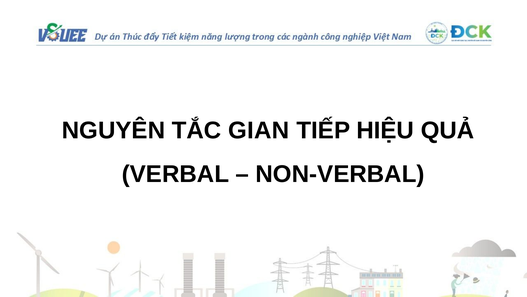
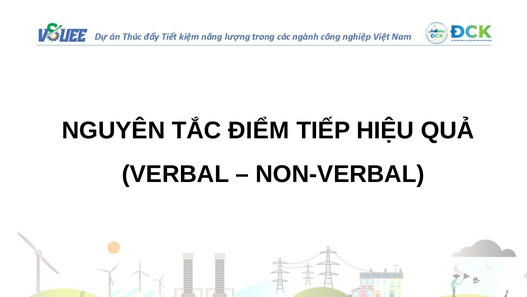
GIAN: GIAN -> ĐIỂM
